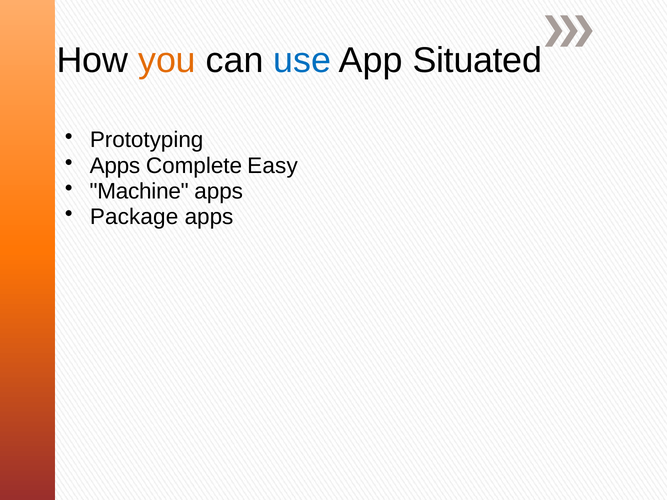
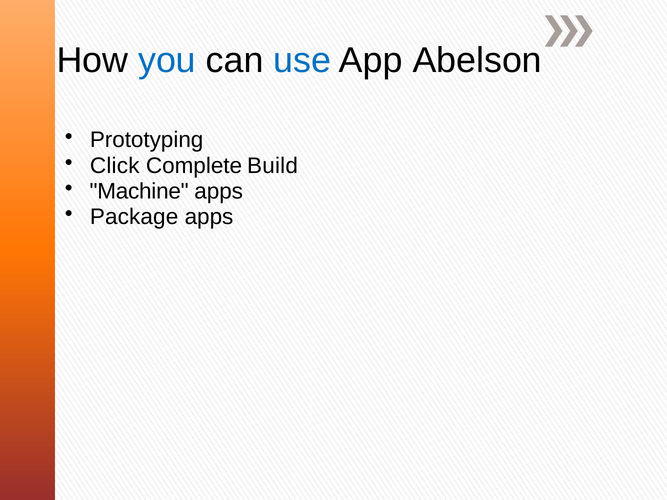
you colour: orange -> blue
Situated: Situated -> Abelson
Apps at (115, 166): Apps -> Click
Easy: Easy -> Build
